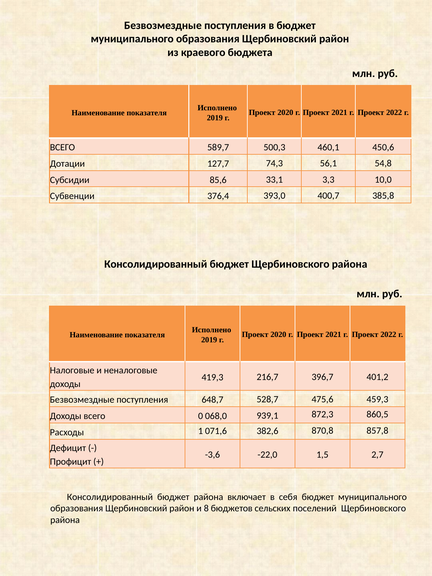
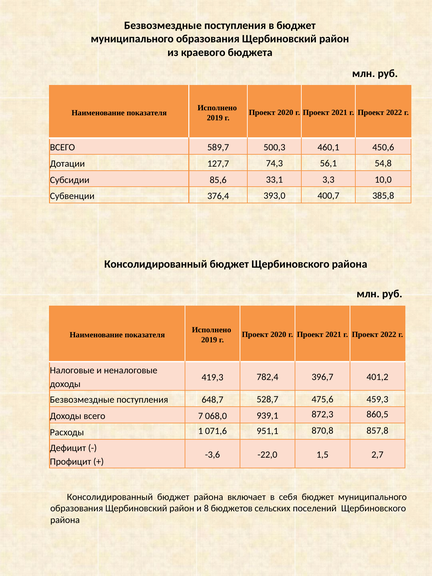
216,7: 216,7 -> 782,4
0: 0 -> 7
382,6: 382,6 -> 951,1
